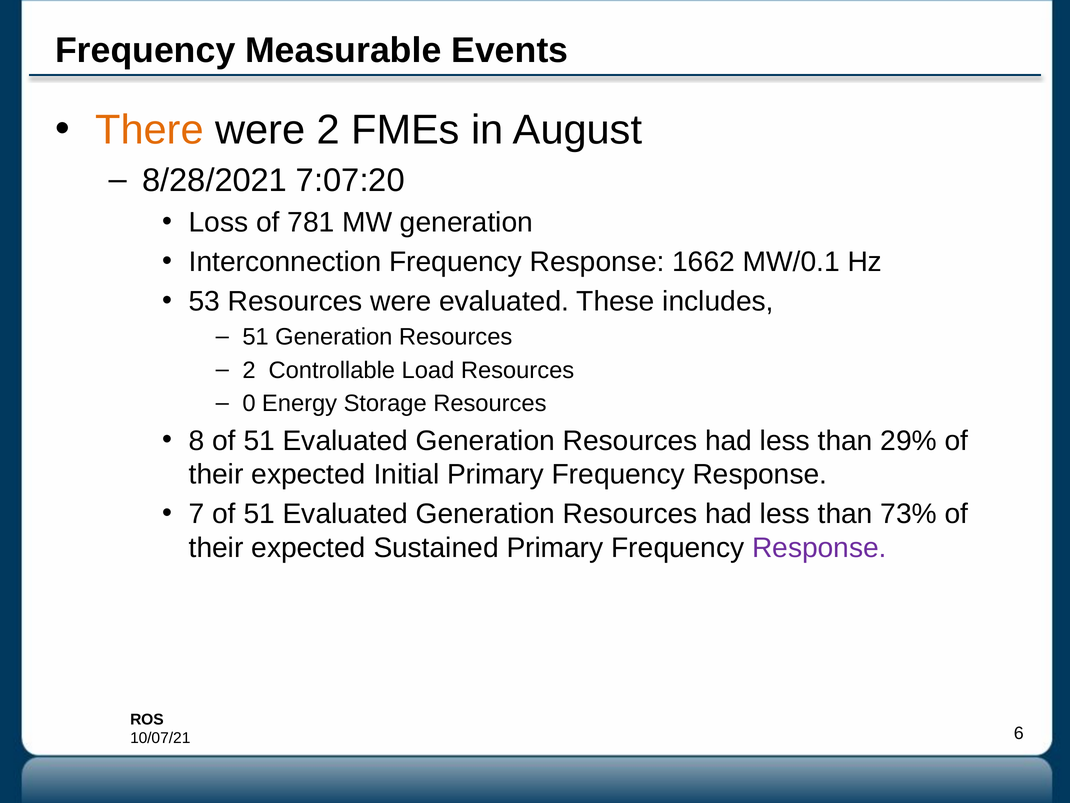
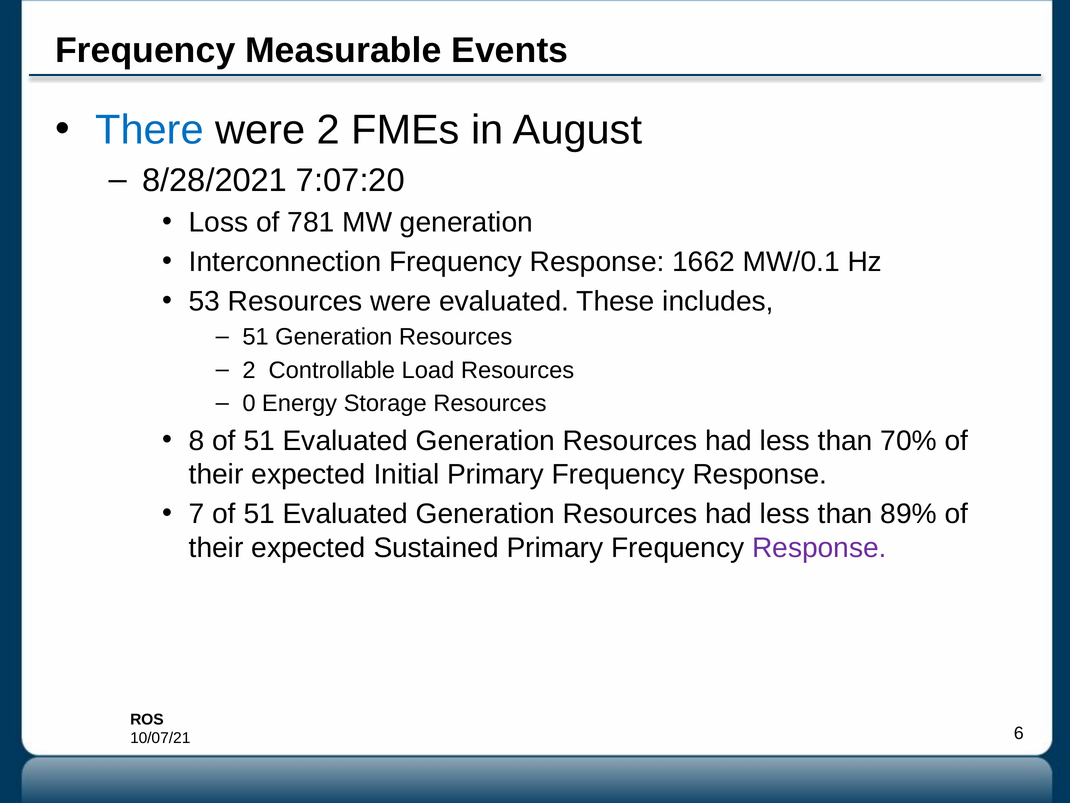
There colour: orange -> blue
29%: 29% -> 70%
73%: 73% -> 89%
